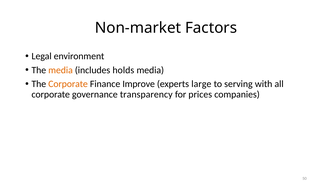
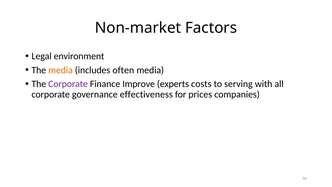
holds: holds -> often
Corporate at (68, 84) colour: orange -> purple
large: large -> costs
transparency: transparency -> effectiveness
